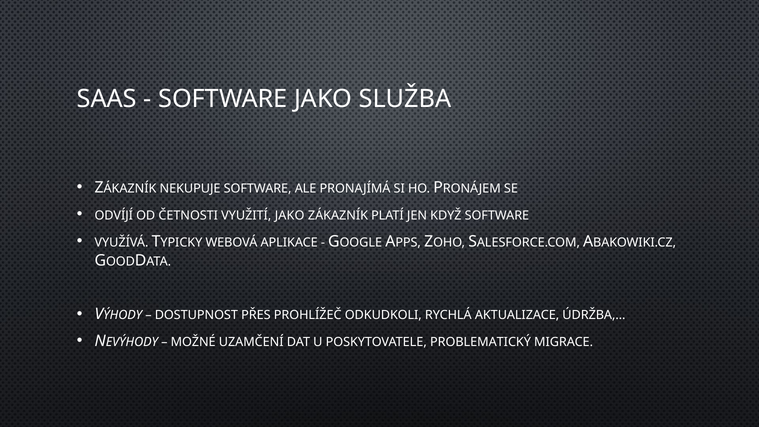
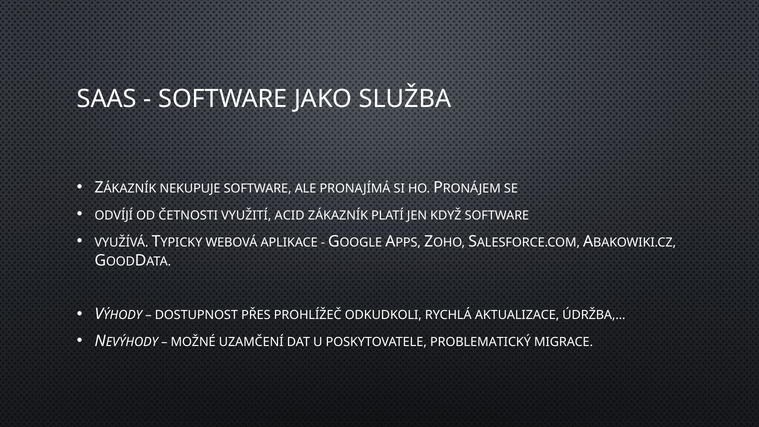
VYUŽITÍ JAKO: JAKO -> ACID
